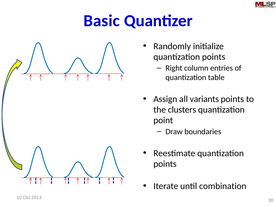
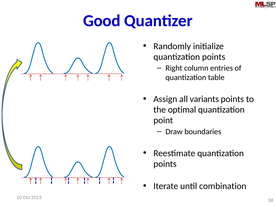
Basic: Basic -> Good
clusters: clusters -> optimal
